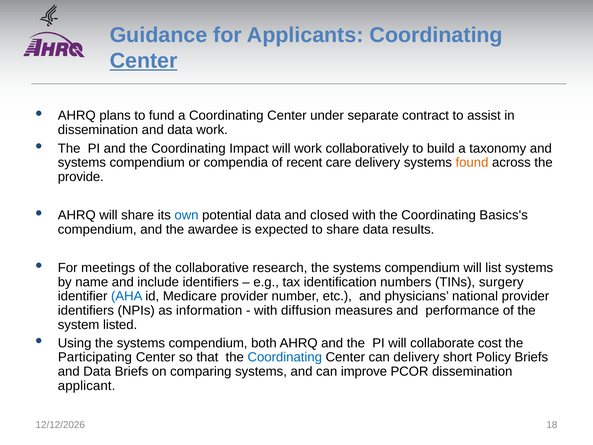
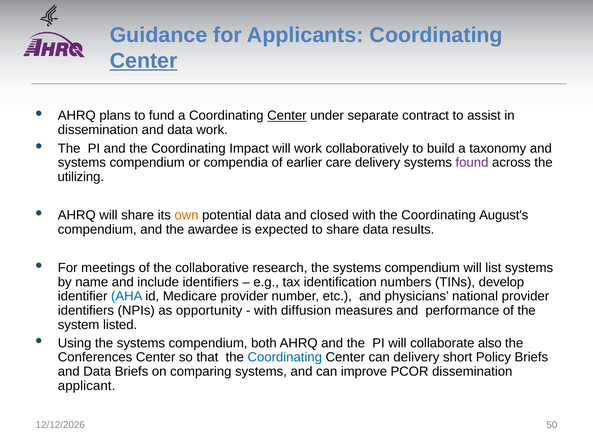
Center at (287, 116) underline: none -> present
recent: recent -> earlier
found colour: orange -> purple
provide: provide -> utilizing
own colour: blue -> orange
Basics's: Basics's -> August's
surgery: surgery -> develop
information: information -> opportunity
cost: cost -> also
Participating: Participating -> Conferences
18: 18 -> 50
